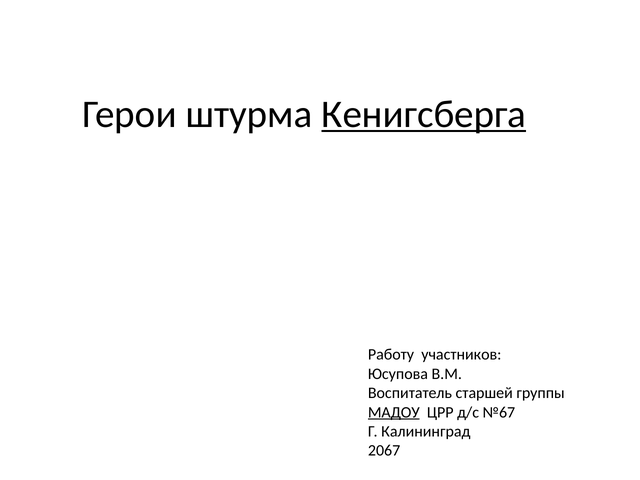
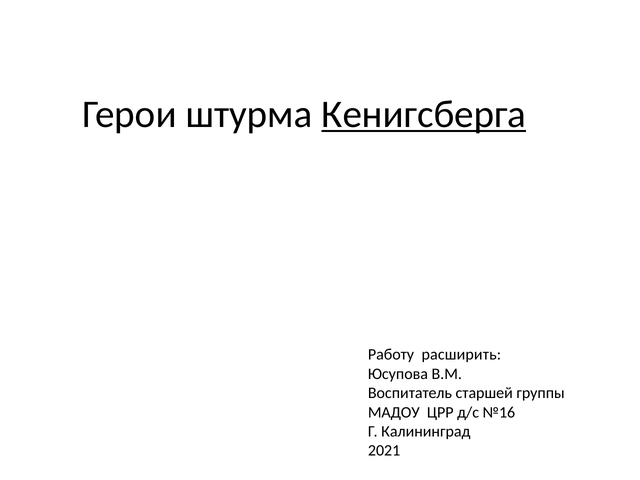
участников: участников -> расширить
МАДОУ underline: present -> none
№67: №67 -> №16
2067: 2067 -> 2021
